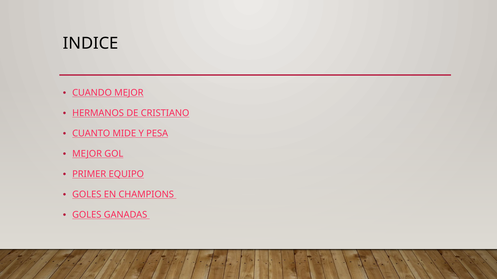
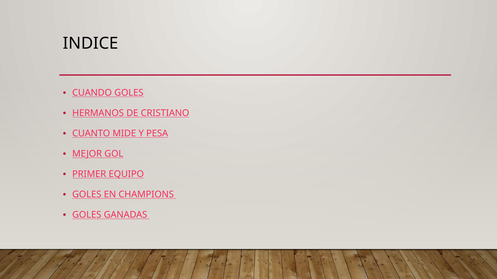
CUANDO MEJOR: MEJOR -> GOLES
